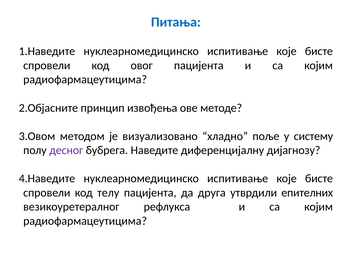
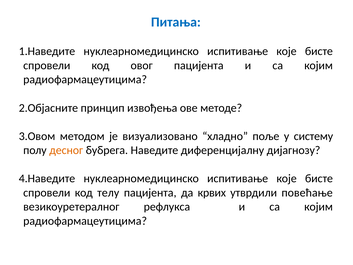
десног colour: purple -> orange
друга: друга -> крвих
епителних: епителних -> повећање
